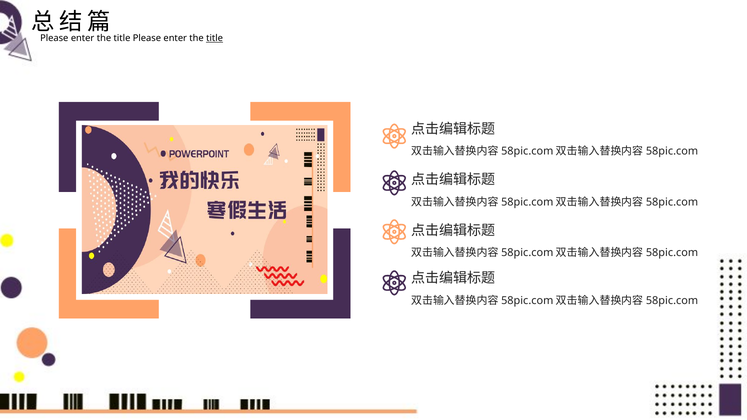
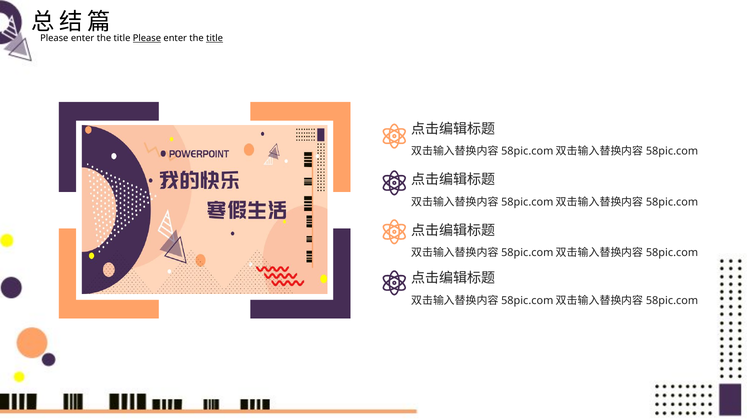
Please at (147, 38) underline: none -> present
